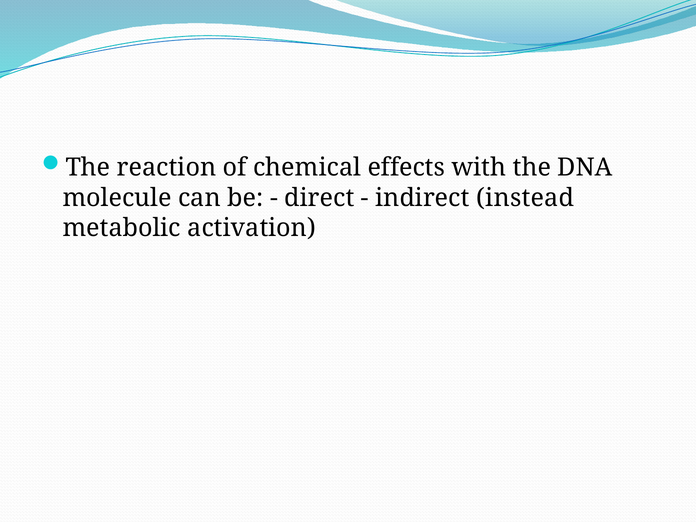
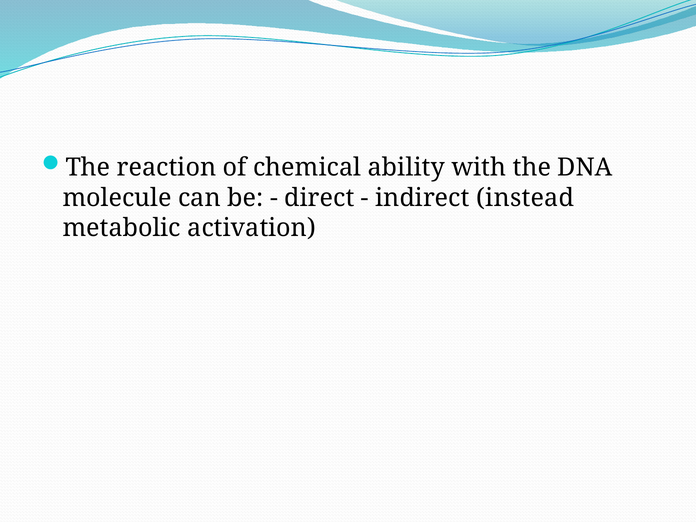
effects: effects -> ability
